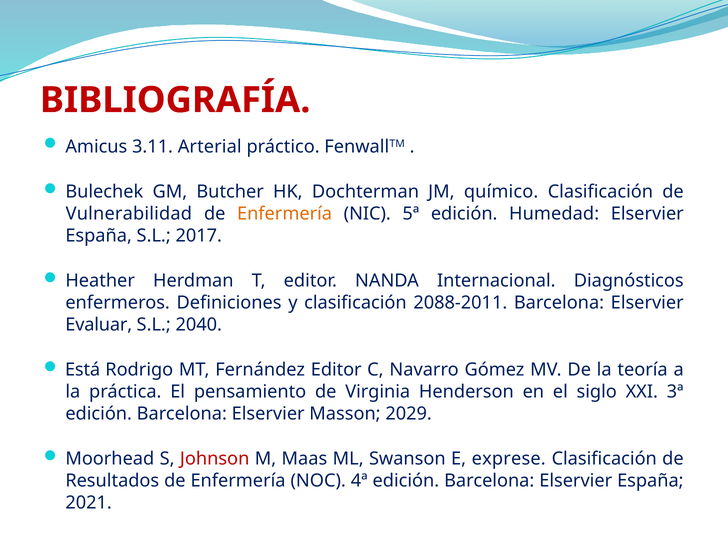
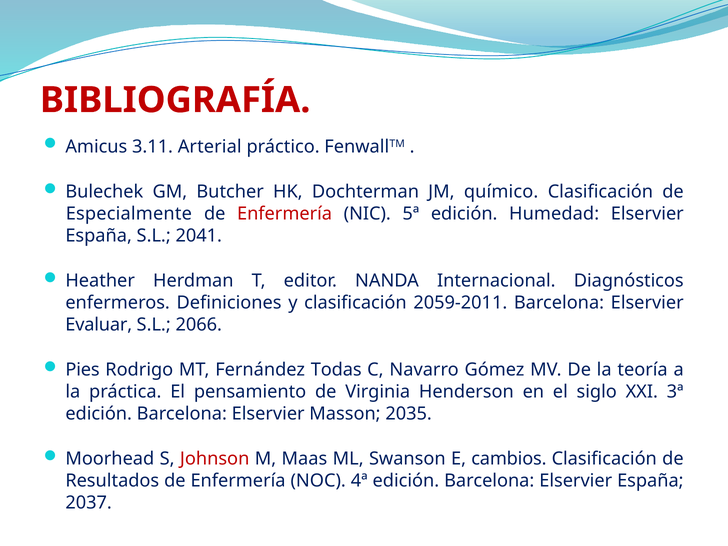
Vulnerabilidad: Vulnerabilidad -> Especialmente
Enfermería at (285, 214) colour: orange -> red
2017: 2017 -> 2041
2088-2011: 2088-2011 -> 2059-2011
2040: 2040 -> 2066
Está: Está -> Pies
Fernández Editor: Editor -> Todas
2029: 2029 -> 2035
exprese: exprese -> cambios
2021: 2021 -> 2037
